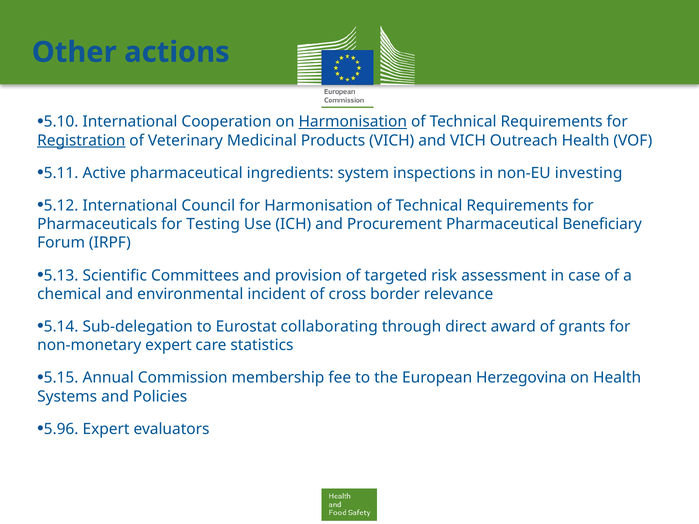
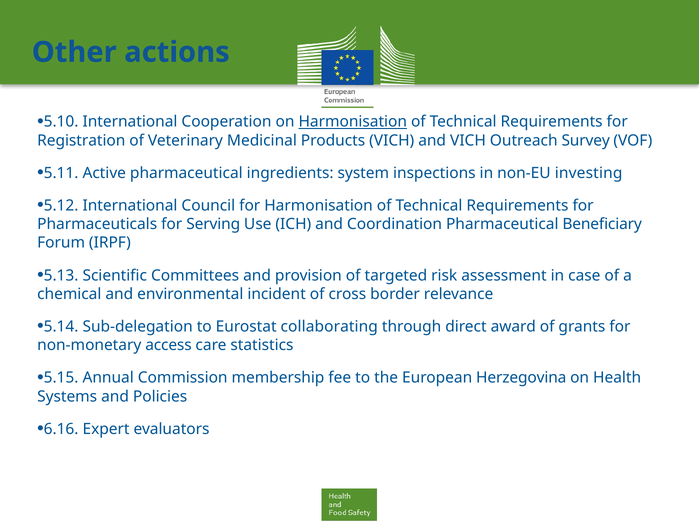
Registration underline: present -> none
Outreach Health: Health -> Survey
Testing: Testing -> Serving
Procurement: Procurement -> Coordination
non-monetary expert: expert -> access
5.96: 5.96 -> 6.16
